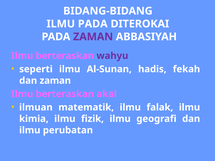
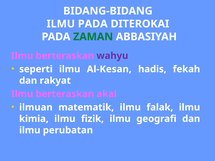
ZAMAN at (93, 37) colour: purple -> green
Al-Sunan: Al-Sunan -> Al-Kesan
dan zaman: zaman -> rakyat
